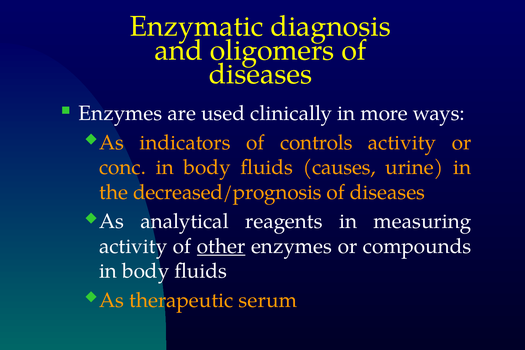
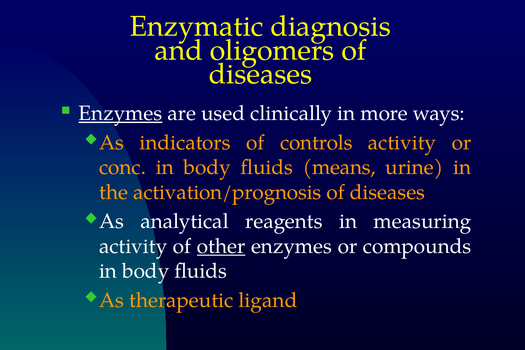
Enzymes at (120, 113) underline: none -> present
causes: causes -> means
decreased/prognosis: decreased/prognosis -> activation/prognosis
serum: serum -> ligand
